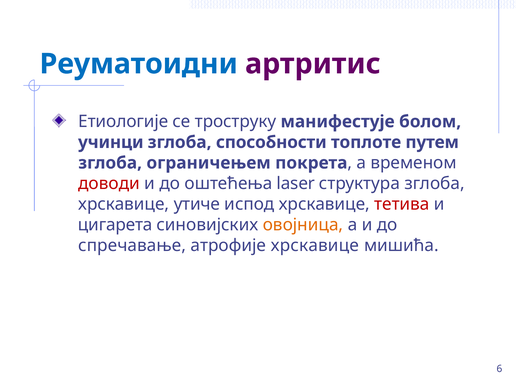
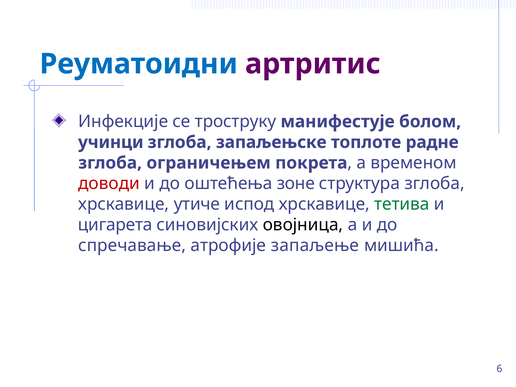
Етиологије: Етиологије -> Инфекције
способности: способности -> запаљењске
путем: путем -> радне
laser: laser -> зоне
тетива colour: red -> green
овојница colour: orange -> black
атрофије хрскавице: хрскавице -> запаљење
